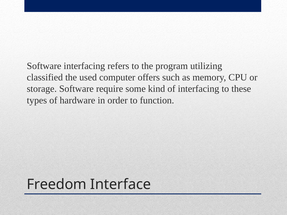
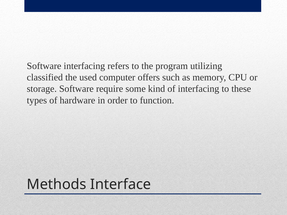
Freedom: Freedom -> Methods
